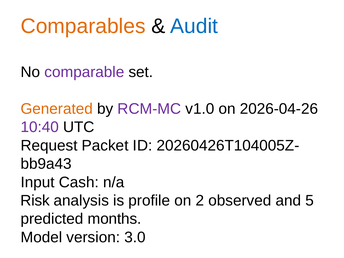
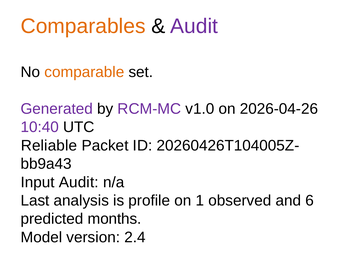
Audit at (194, 26) colour: blue -> purple
comparable colour: purple -> orange
Generated colour: orange -> purple
Request: Request -> Reliable
Input Cash: Cash -> Audit
Risk: Risk -> Last
2: 2 -> 1
5: 5 -> 6
3.0: 3.0 -> 2.4
